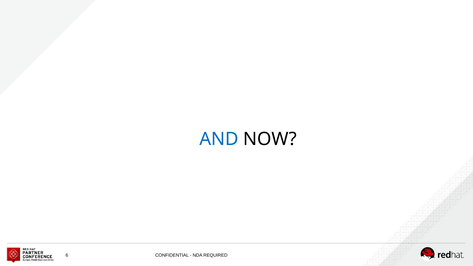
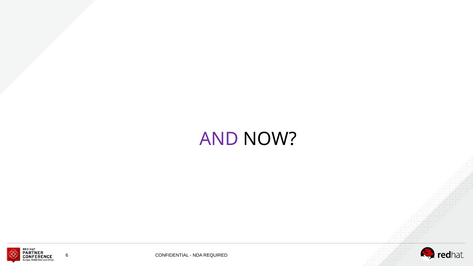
AND colour: blue -> purple
